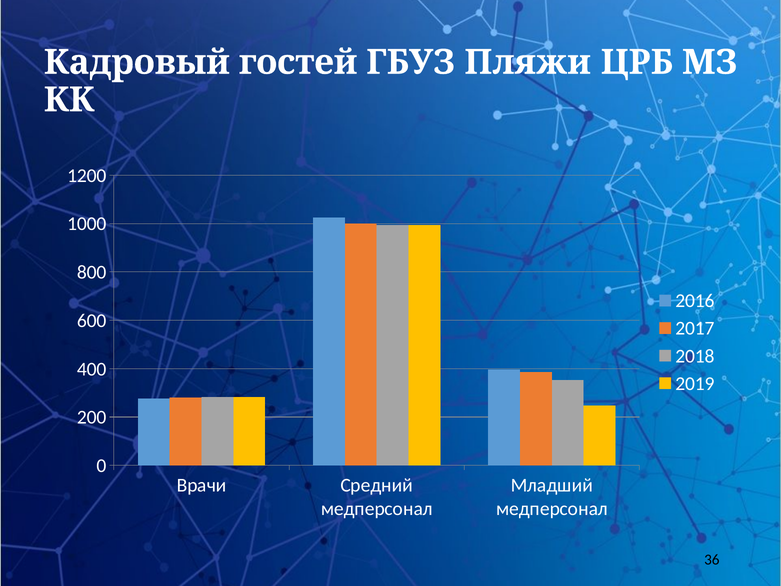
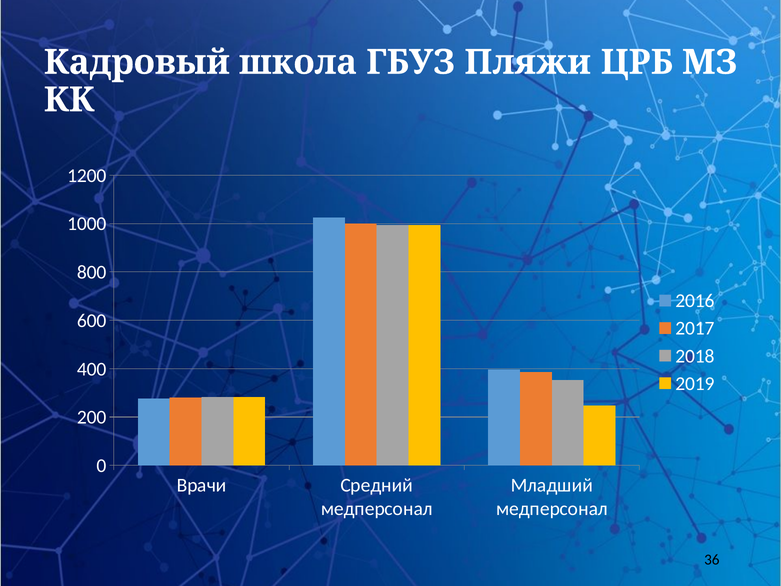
гостей: гостей -> школа
